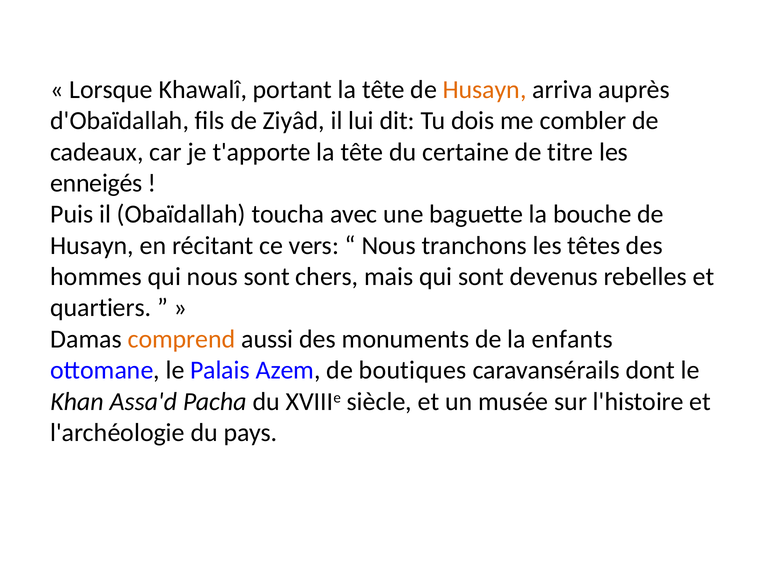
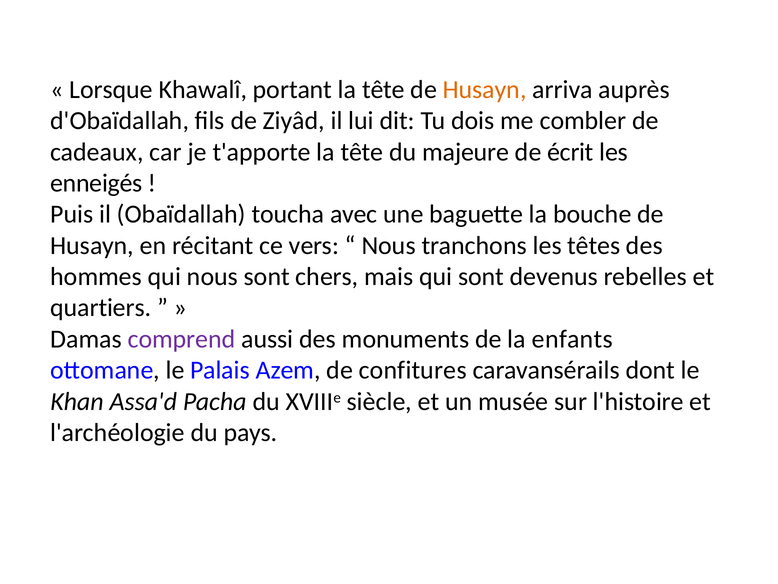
certaine: certaine -> majeure
titre: titre -> écrit
comprend colour: orange -> purple
boutiques: boutiques -> confitures
